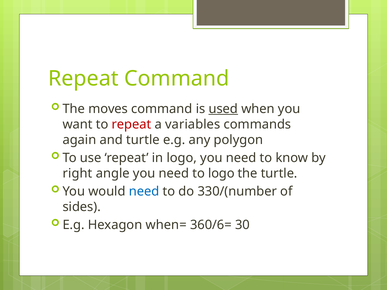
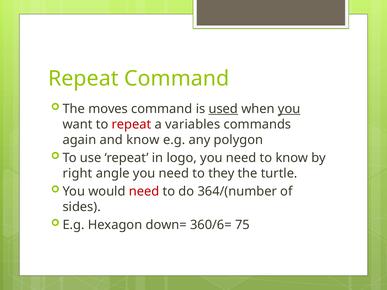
you at (289, 109) underline: none -> present
and turtle: turtle -> know
to logo: logo -> they
need at (144, 191) colour: blue -> red
330/(number: 330/(number -> 364/(number
when=: when= -> down=
30: 30 -> 75
